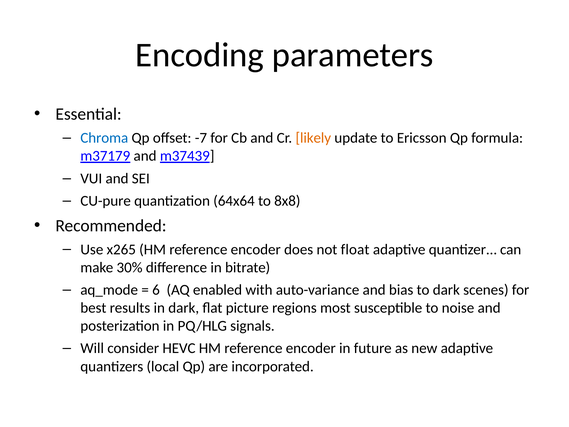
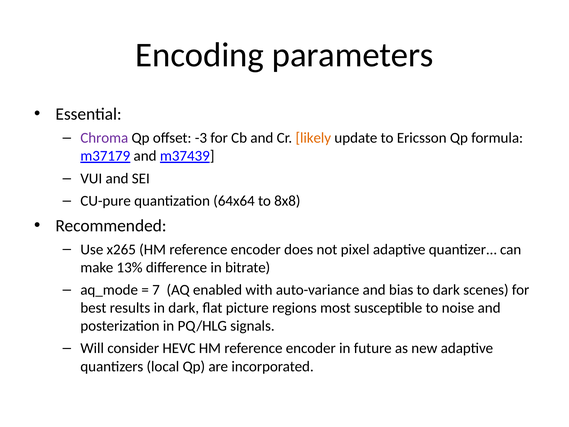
Chroma colour: blue -> purple
-7: -7 -> -3
float: float -> pixel
30%: 30% -> 13%
6: 6 -> 7
